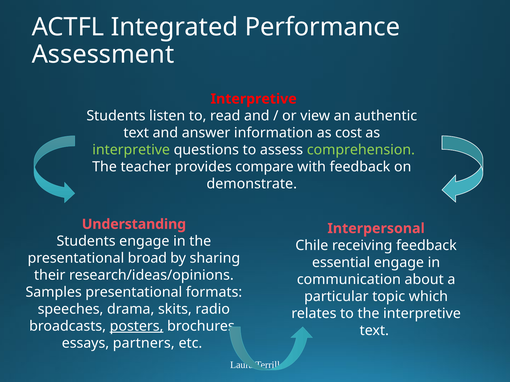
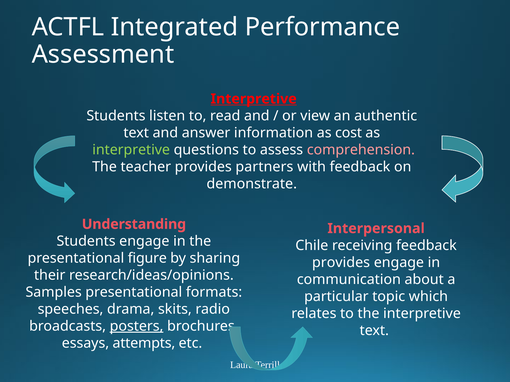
Interpretive at (254, 99) underline: none -> present
comprehension colour: light green -> pink
compare: compare -> partners
broad: broad -> figure
essential at (341, 263): essential -> provides
partners: partners -> attempts
